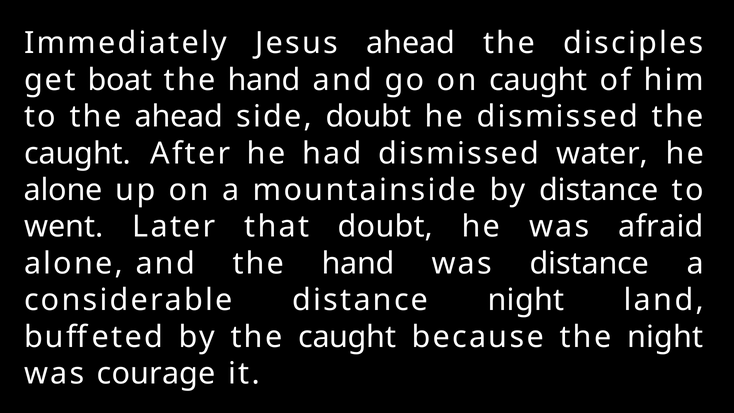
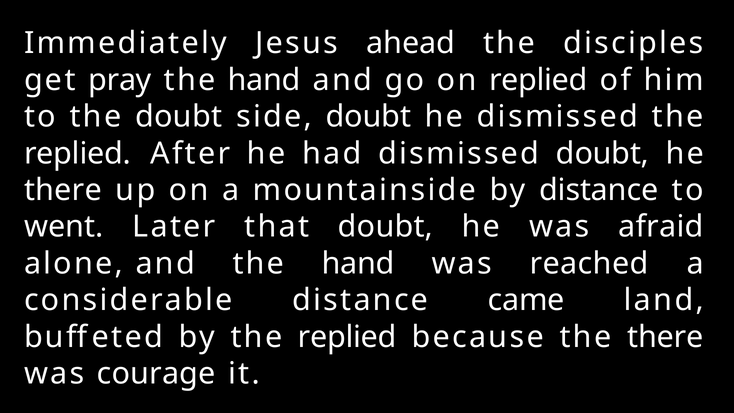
boat: boat -> pray
on caught: caught -> replied
the ahead: ahead -> doubt
caught at (77, 153): caught -> replied
dismissed water: water -> doubt
alone at (63, 190): alone -> there
was distance: distance -> reached
distance night: night -> came
by the caught: caught -> replied
the night: night -> there
